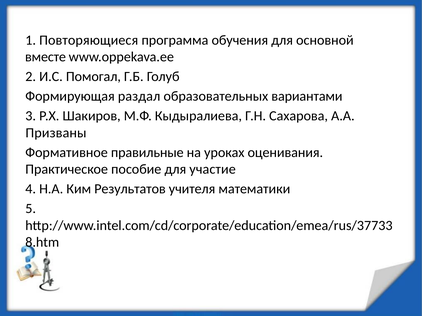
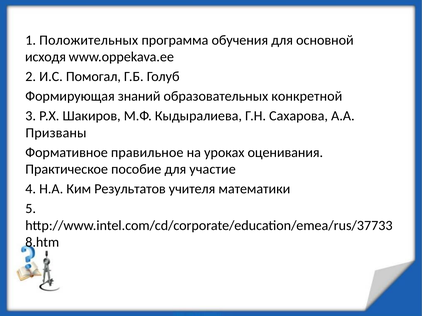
Повторяющиеся: Повторяющиеся -> Положительных
вместе: вместе -> исходя
раздал: раздал -> знаний
вариантами: вариантами -> конкретной
правильные: правильные -> правильное
